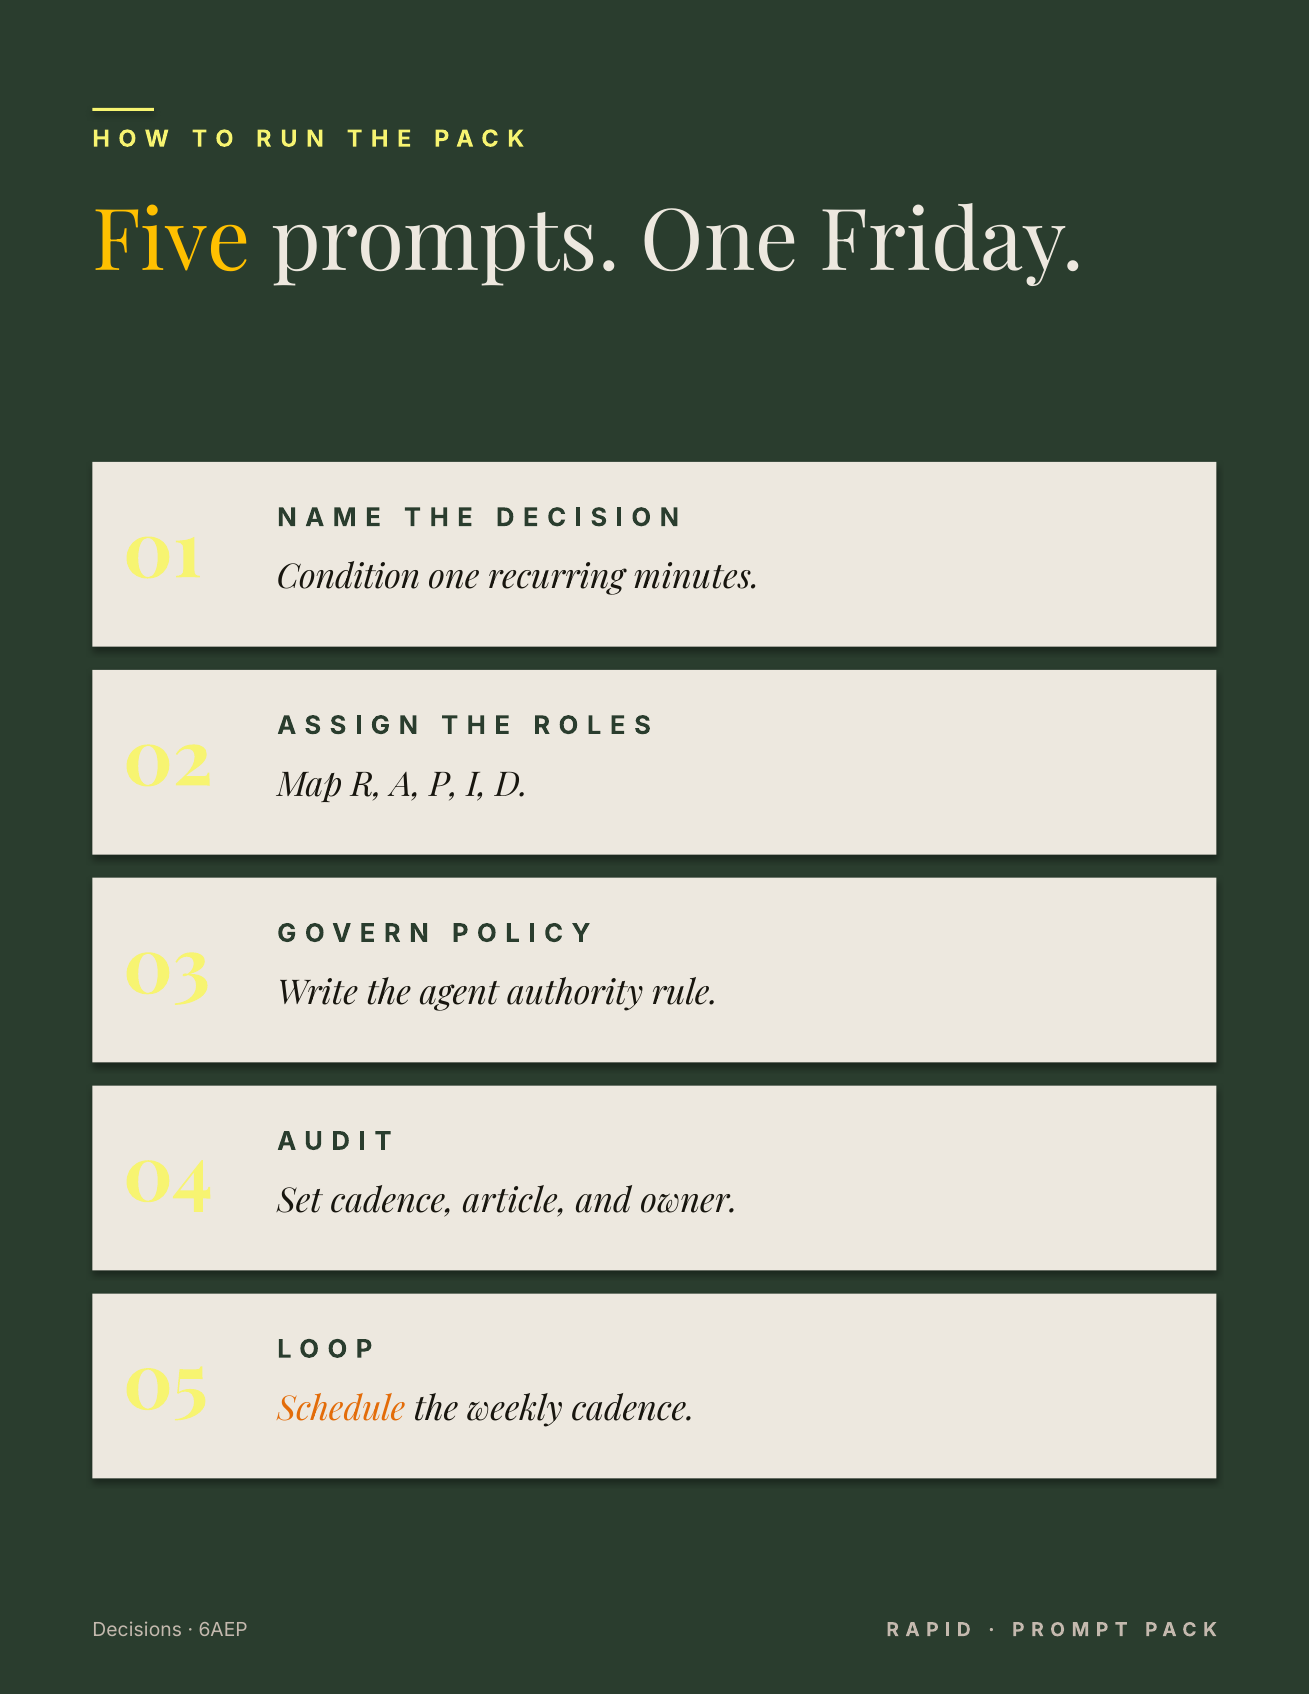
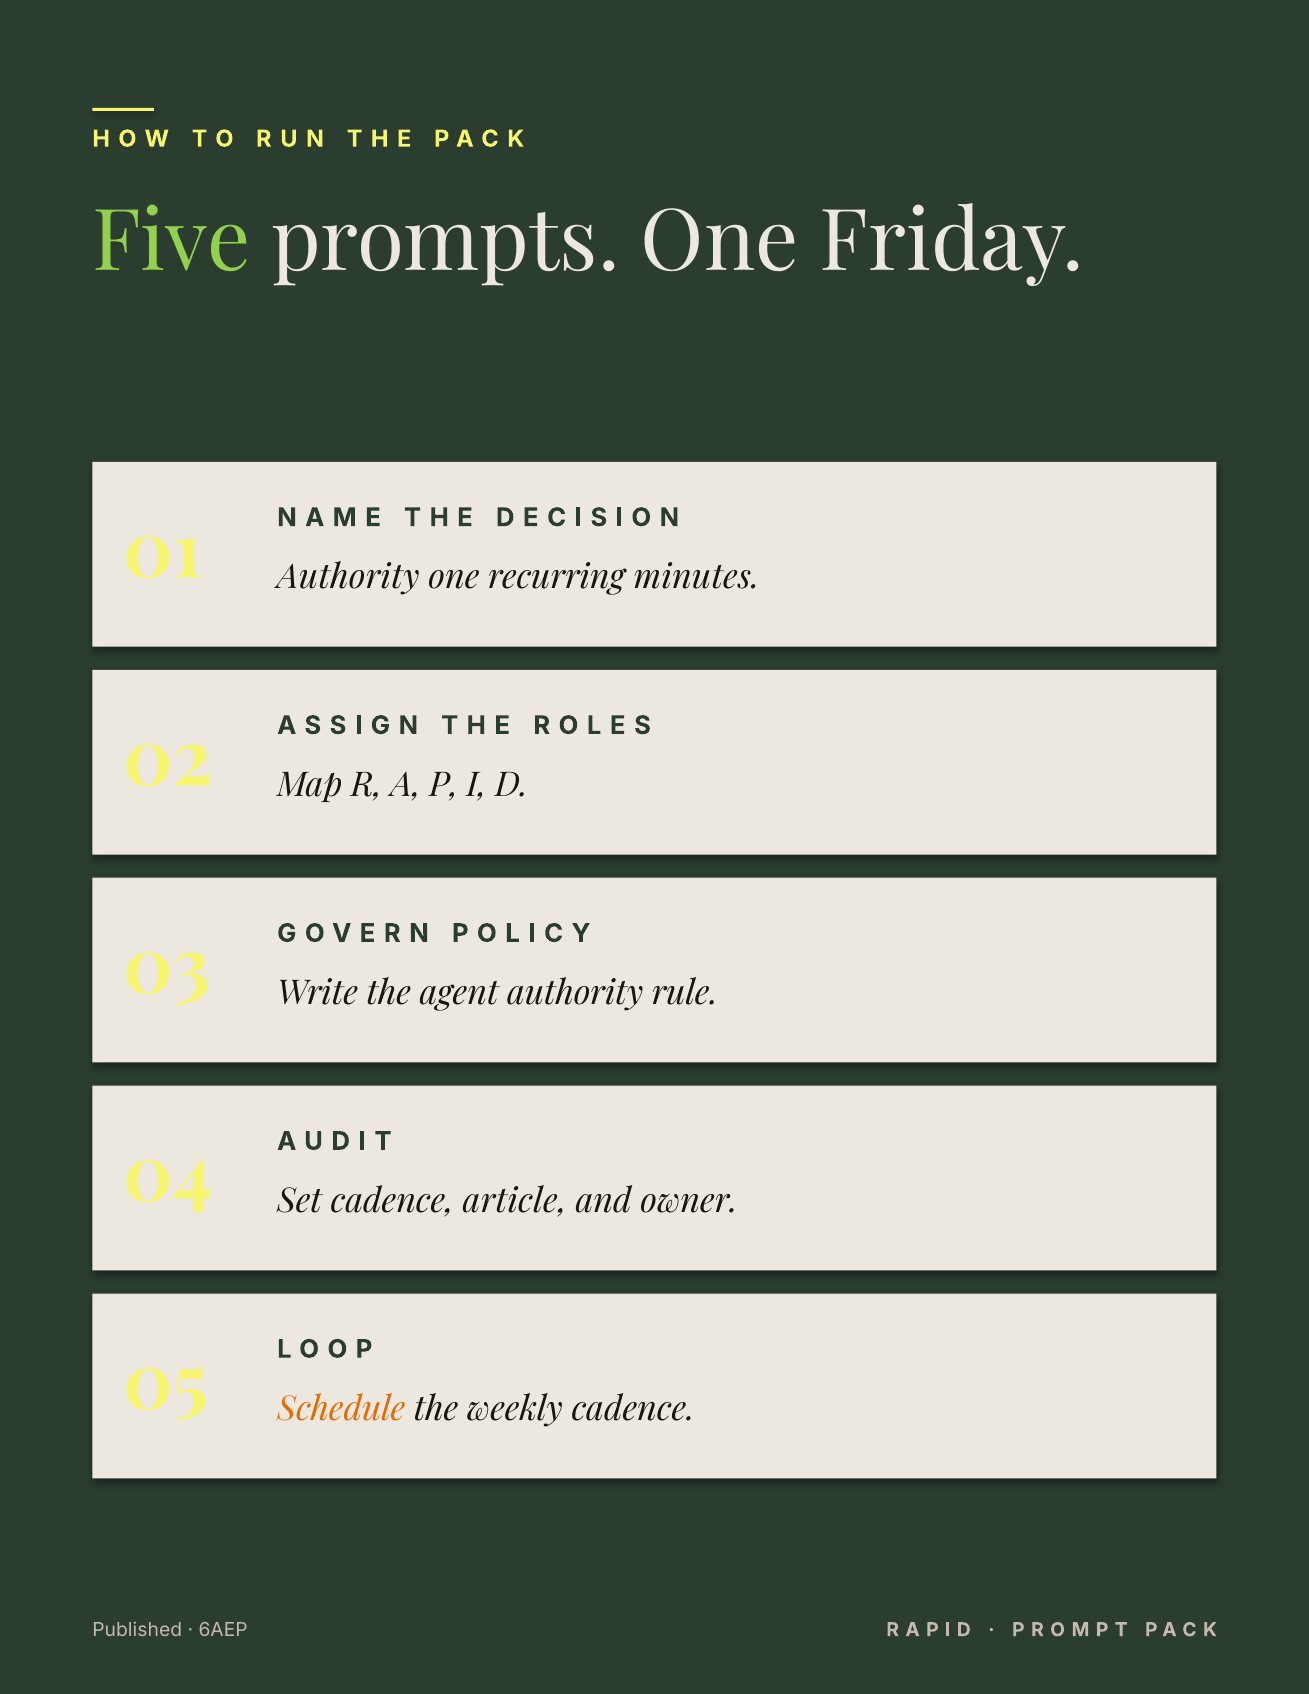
Five colour: yellow -> light green
Condition at (349, 577): Condition -> Authority
Decisions: Decisions -> Published
